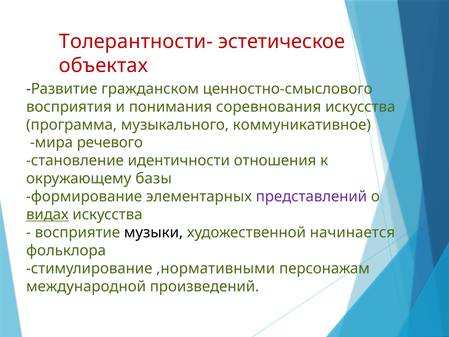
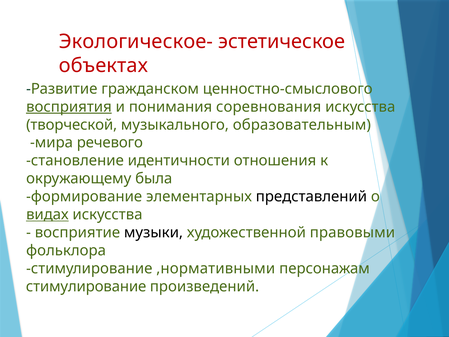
Толерантности-: Толерантности- -> Экологическое-
восприятия underline: none -> present
программа: программа -> творческой
коммуникативное: коммуникативное -> образовательным
базы: базы -> была
представлений colour: purple -> black
начинается: начинается -> правовыми
международной at (86, 286): международной -> стимулирование
